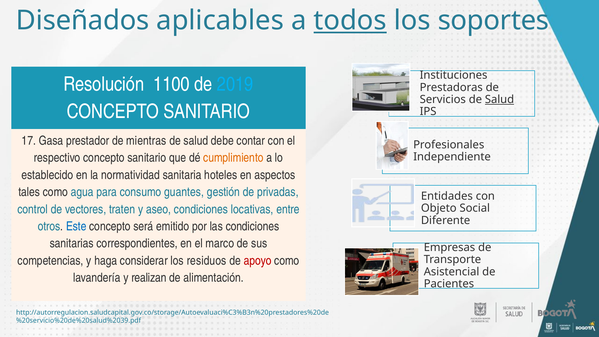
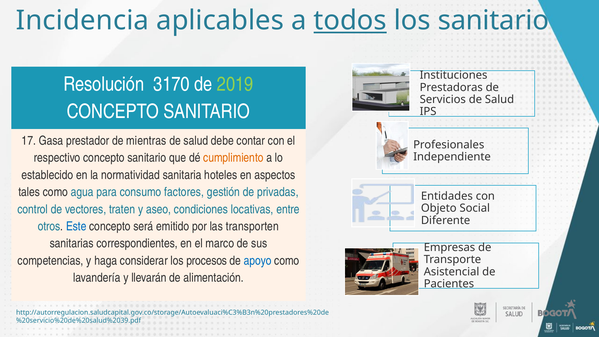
Diseñados: Diseñados -> Incidencia
los soportes: soportes -> sanitario
1100: 1100 -> 3170
2019 colour: light blue -> light green
Salud at (499, 99) underline: present -> none
guantes: guantes -> factores
las condiciones: condiciones -> transporten
residuos: residuos -> procesos
apoyo colour: red -> blue
realizan: realizan -> llevarán
